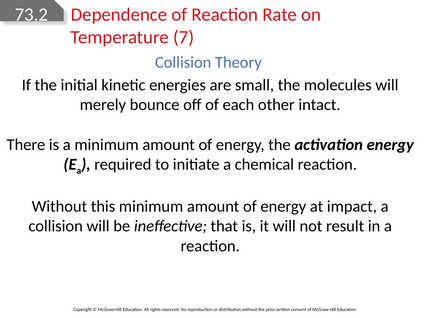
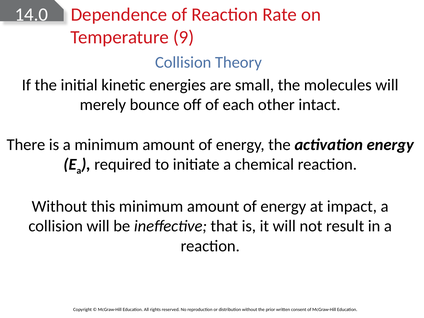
73.2: 73.2 -> 14.0
7: 7 -> 9
